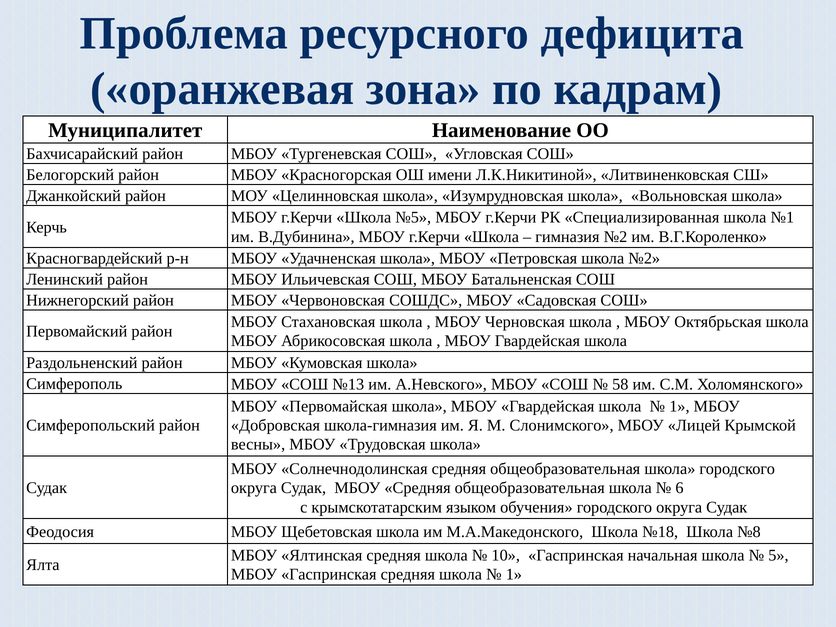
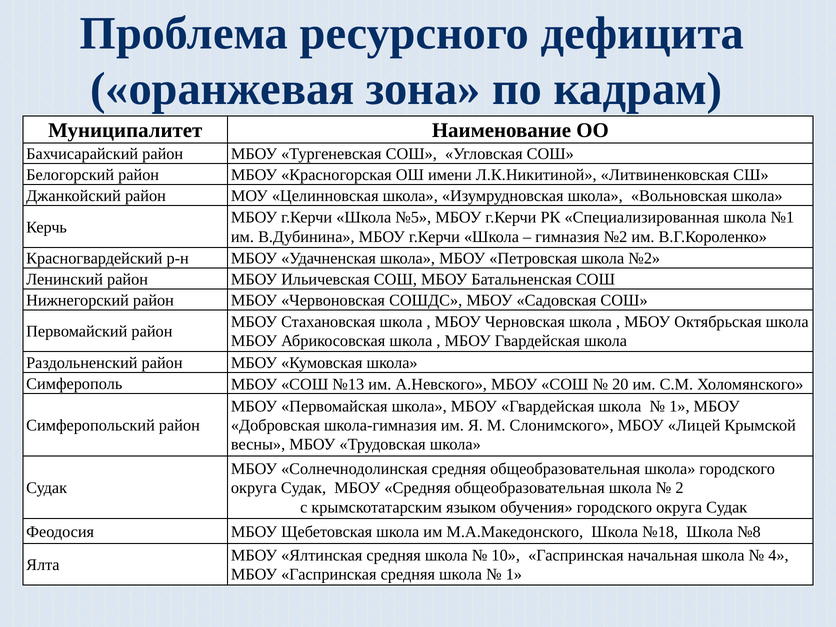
58: 58 -> 20
6: 6 -> 2
5: 5 -> 4
